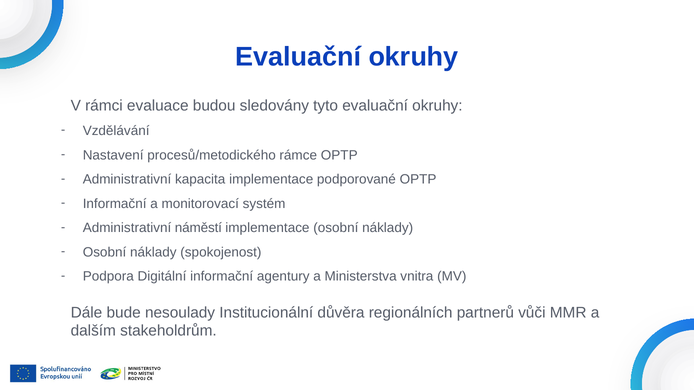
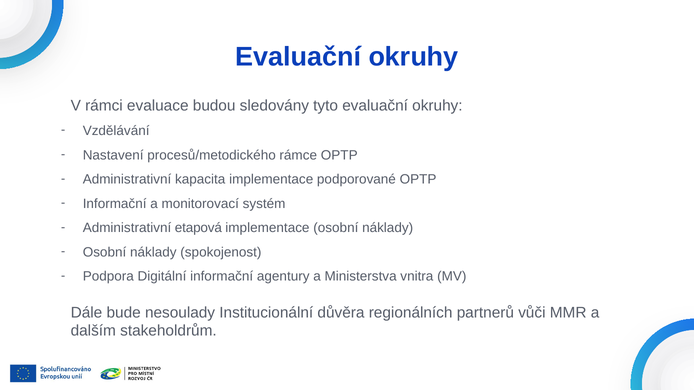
náměstí: náměstí -> etapová
